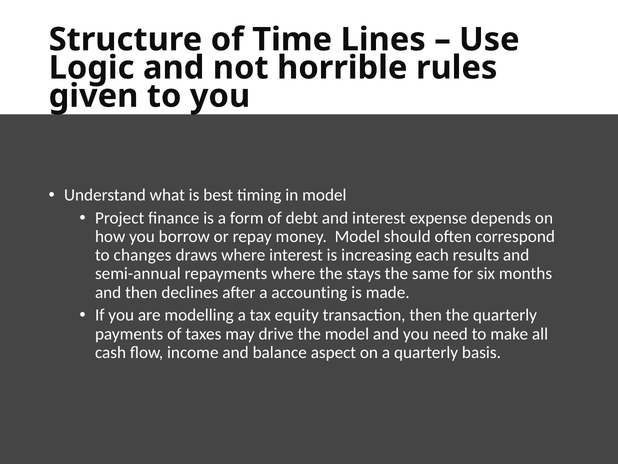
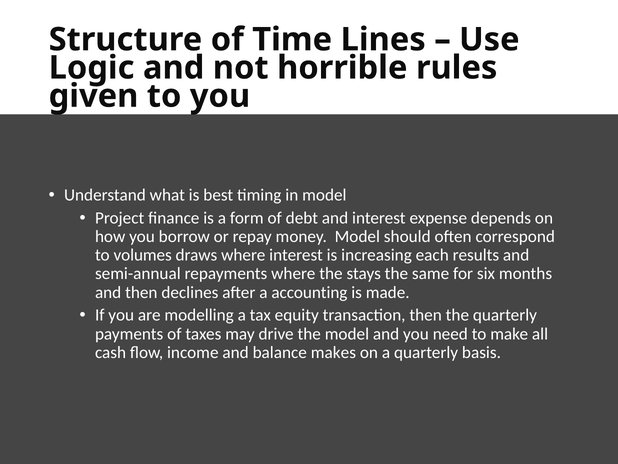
changes: changes -> volumes
aspect: aspect -> makes
